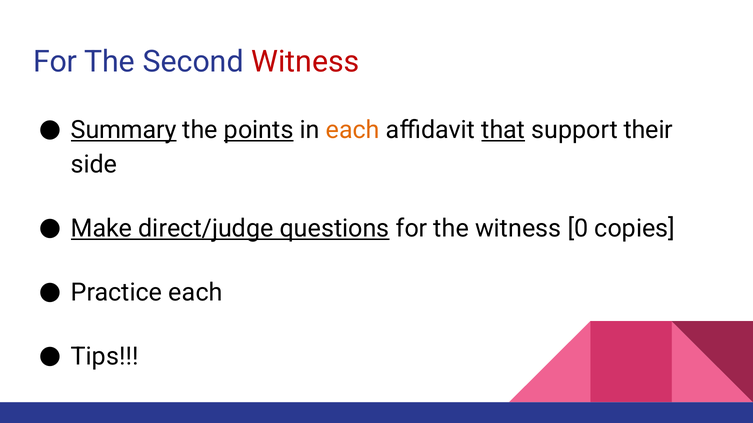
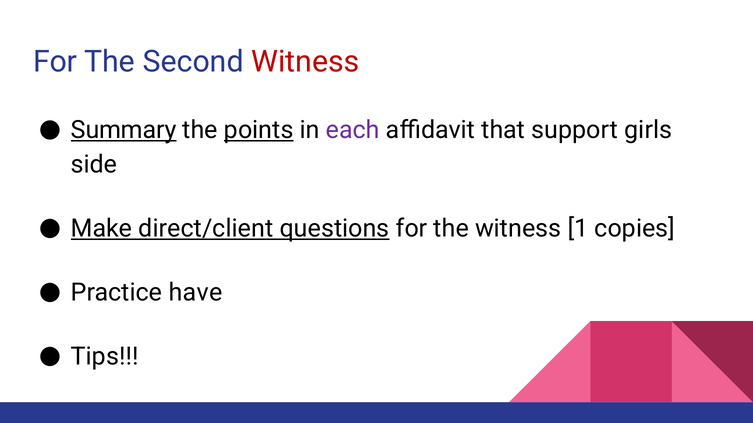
each at (353, 130) colour: orange -> purple
that underline: present -> none
their: their -> girls
direct/judge: direct/judge -> direct/client
0: 0 -> 1
Practice each: each -> have
